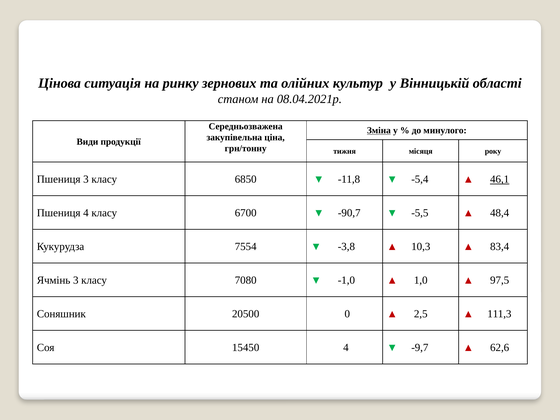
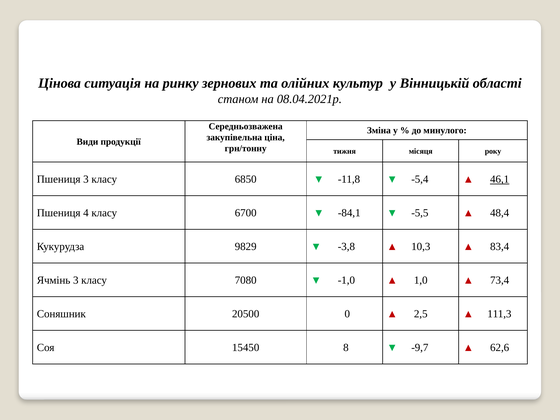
Зміна underline: present -> none
-90,7: -90,7 -> -84,1
7554: 7554 -> 9829
97,5: 97,5 -> 73,4
15450 4: 4 -> 8
